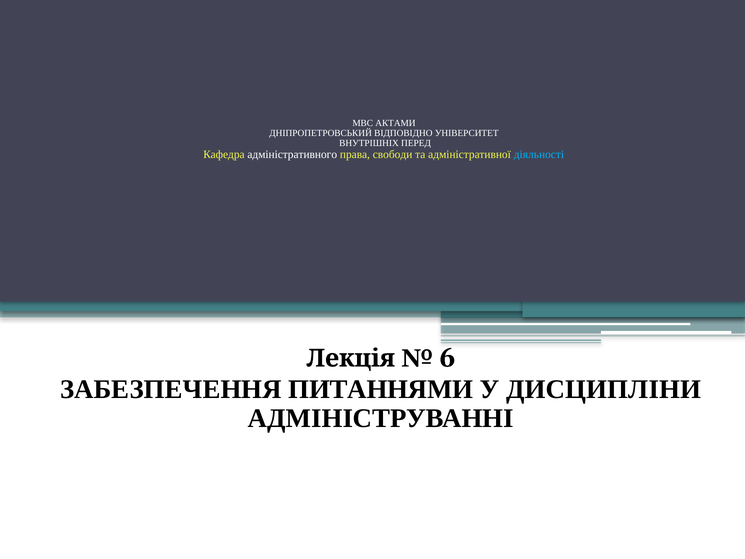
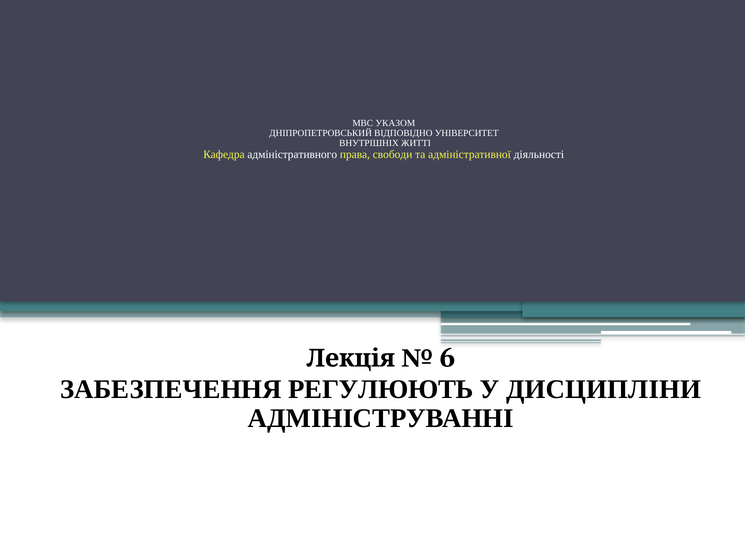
АКТАМИ: АКТАМИ -> УКАЗОМ
ПЕРЕД: ПЕРЕД -> ЖИТТІ
діяльності colour: light blue -> white
ПИТАННЯМИ: ПИТАННЯМИ -> РЕГУЛЮЮТЬ
